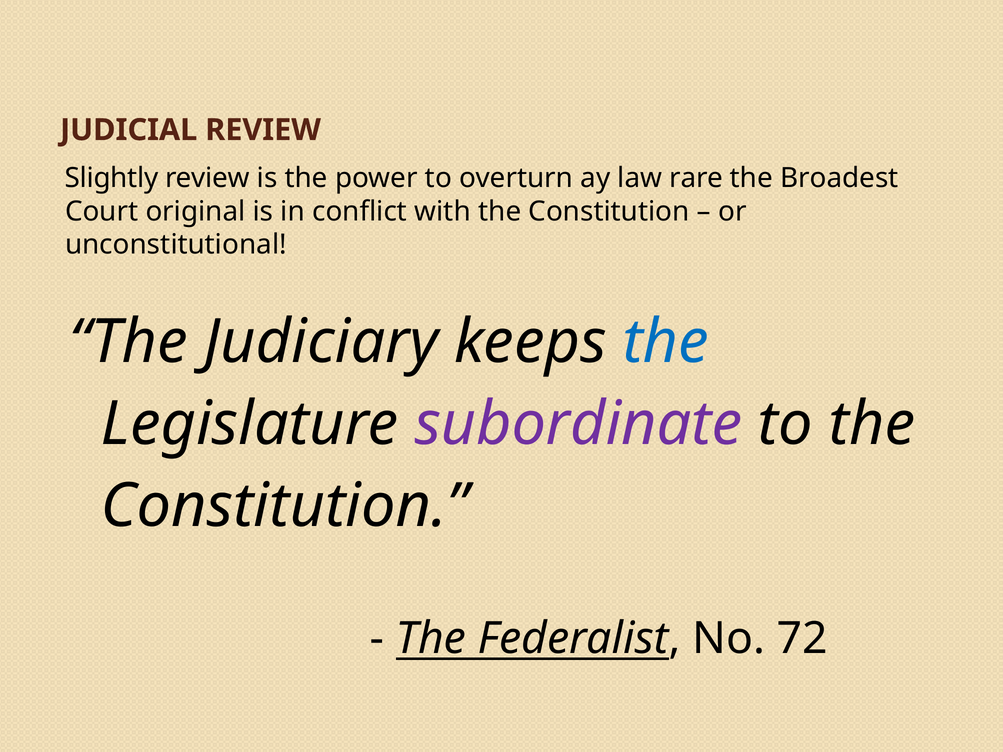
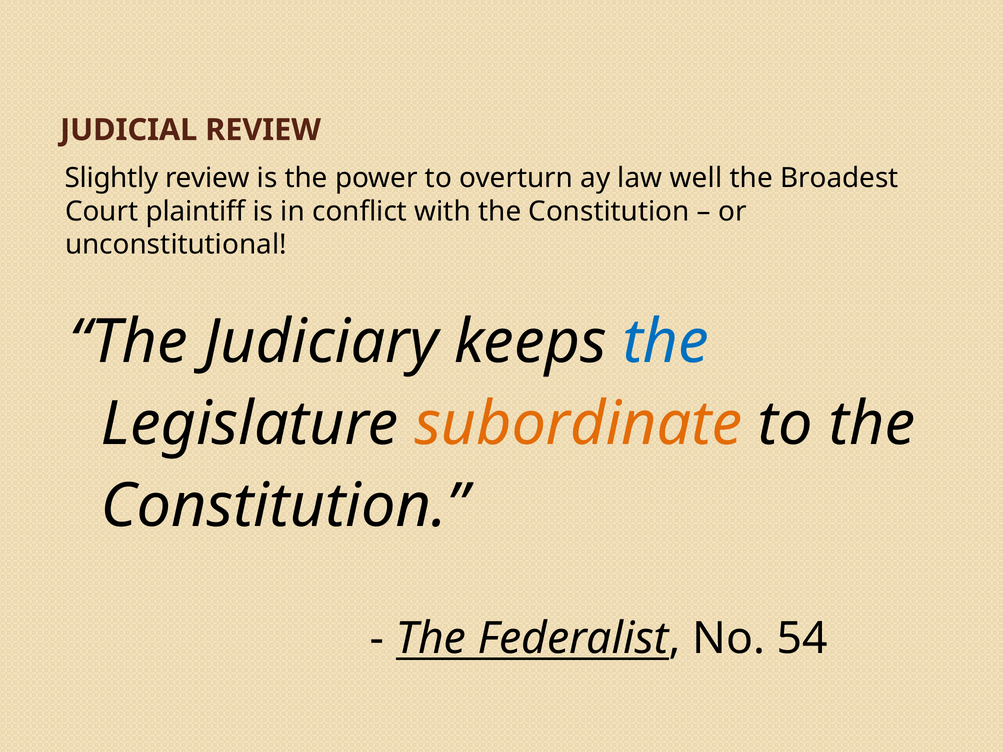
rare: rare -> well
original: original -> plaintiff
subordinate colour: purple -> orange
72: 72 -> 54
